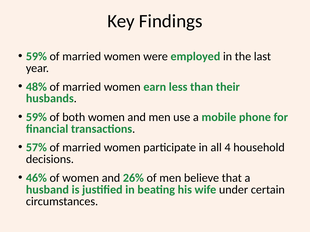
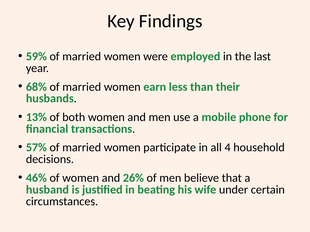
48%: 48% -> 68%
59% at (36, 117): 59% -> 13%
